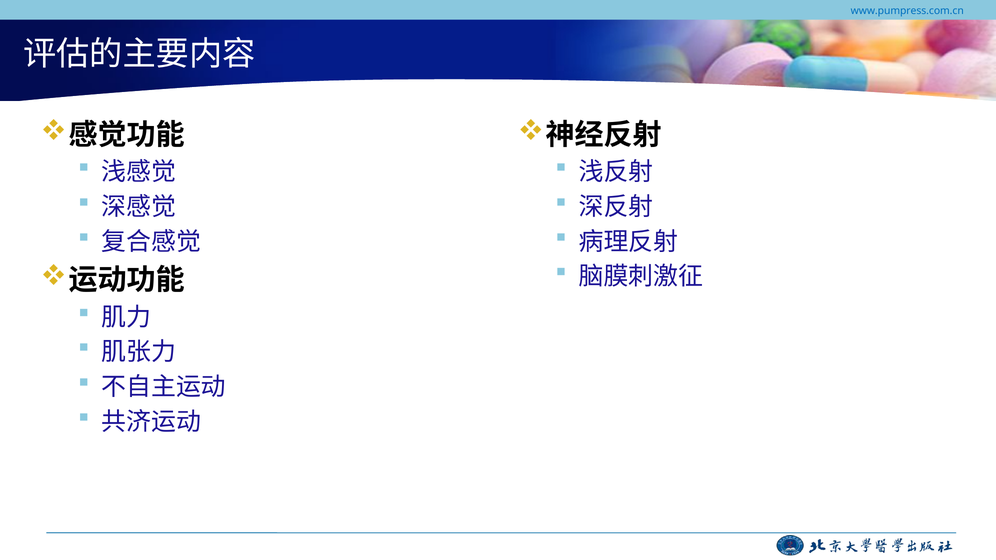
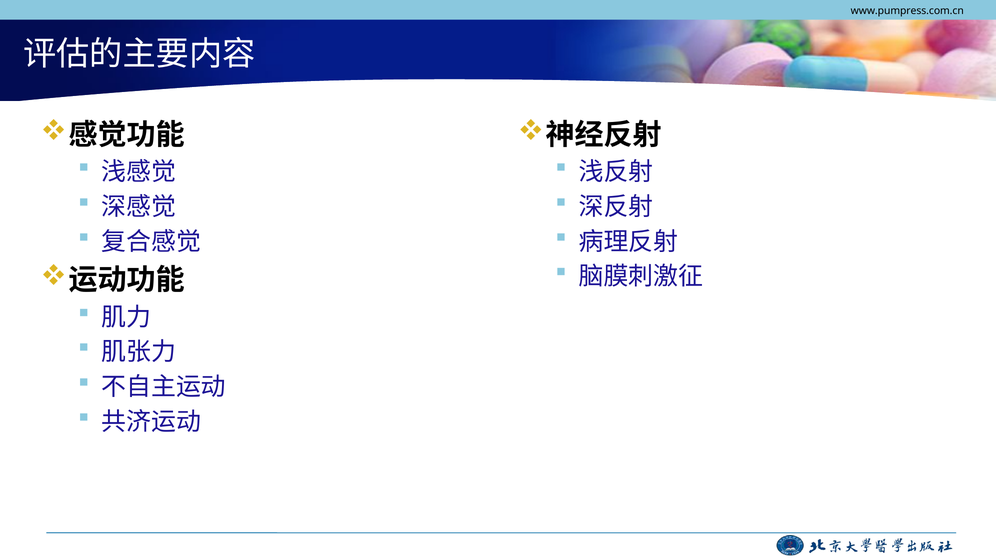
www.pumpress.com.cn colour: blue -> black
